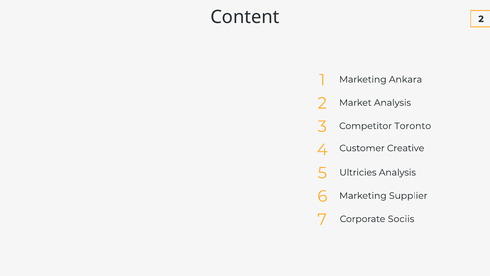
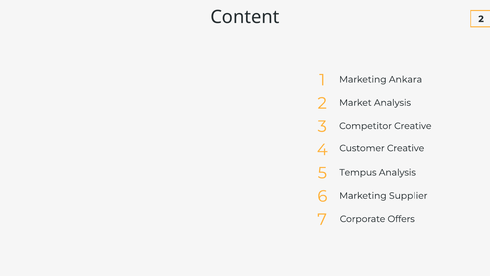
Competitor Toronto: Toronto -> Creative
Ultricies: Ultricies -> Tempus
Sociis: Sociis -> Offers
